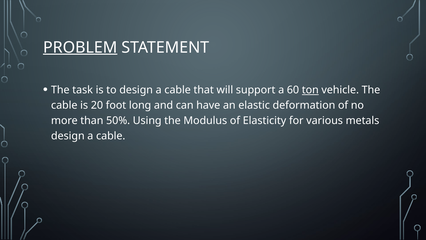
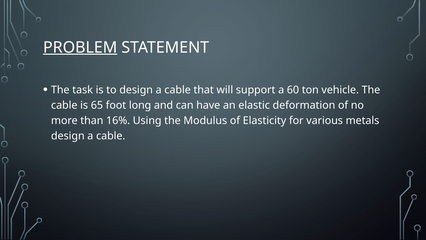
ton underline: present -> none
20: 20 -> 65
50%: 50% -> 16%
